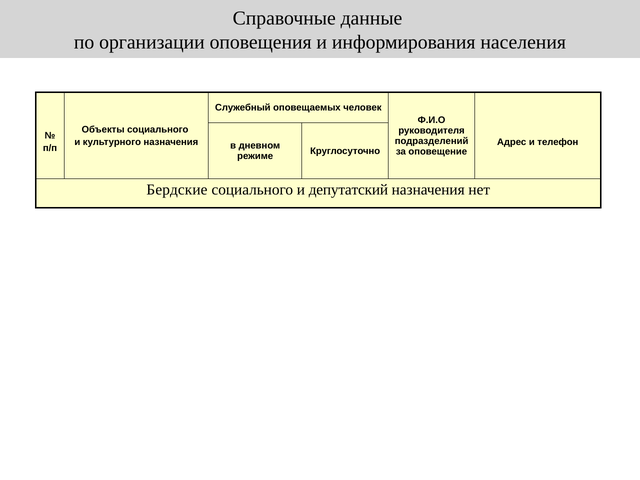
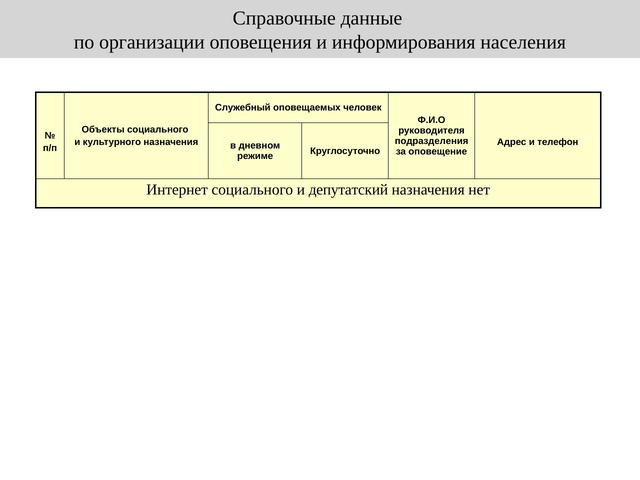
подразделений: подразделений -> подразделения
Бердские: Бердские -> Интернет
